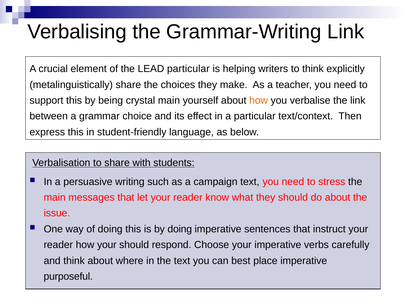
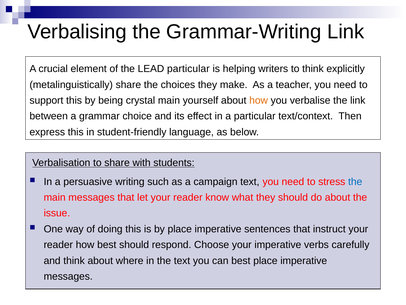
the at (355, 181) colour: black -> blue
by doing: doing -> place
how your: your -> best
purposeful at (68, 276): purposeful -> messages
